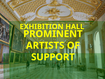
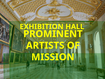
SUPPORT: SUPPORT -> MISSION
